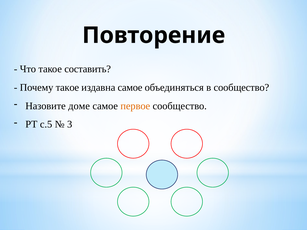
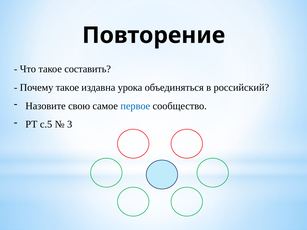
издавна самое: самое -> урока
в сообщество: сообщество -> российский
доме: доме -> свою
первое colour: orange -> blue
